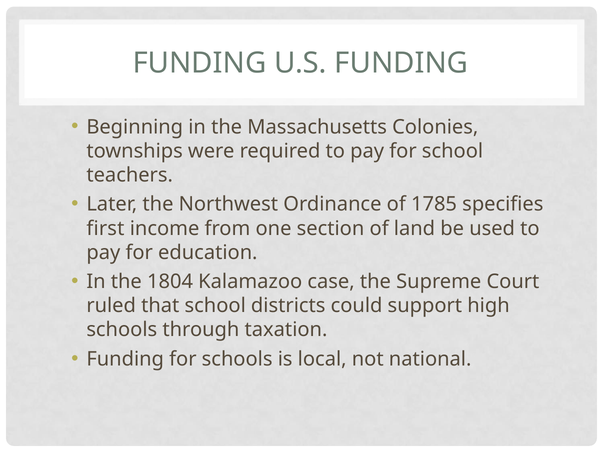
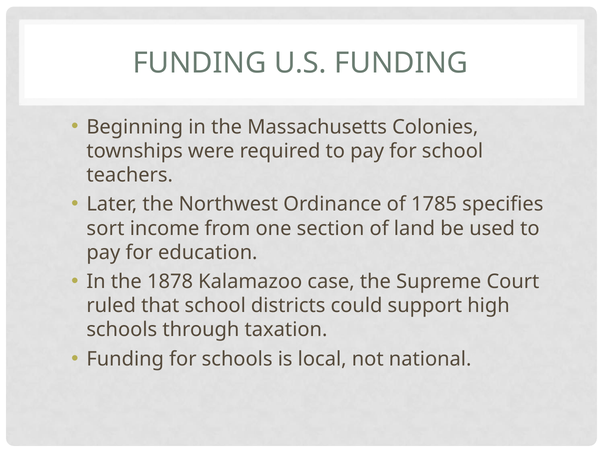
first: first -> sort
1804: 1804 -> 1878
